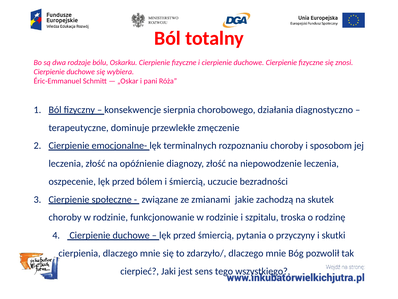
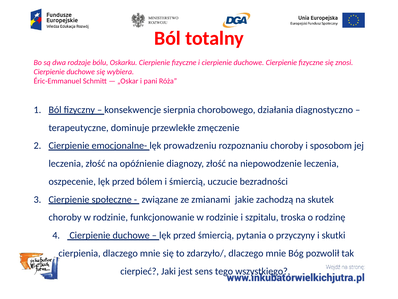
terminalnych: terminalnych -> prowadzeniu
